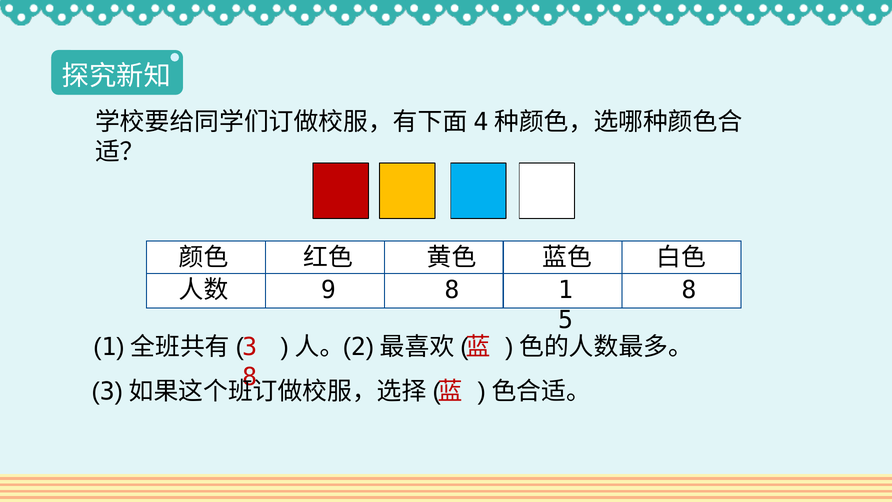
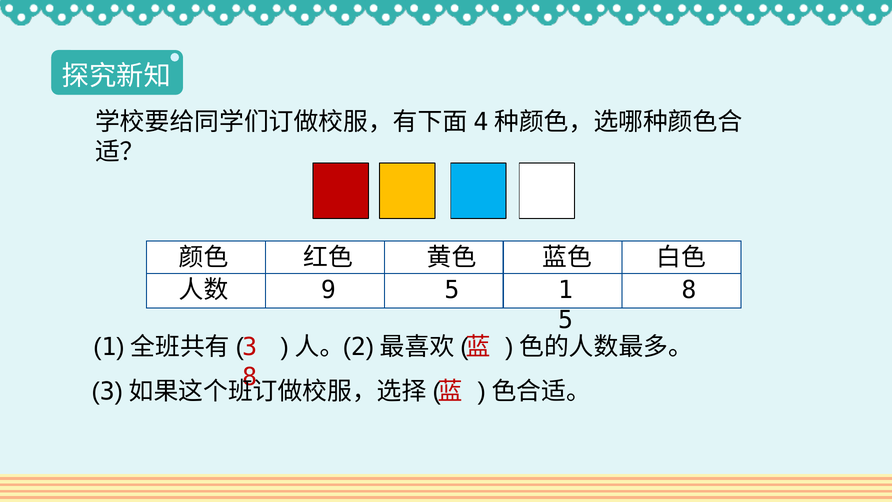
9 8: 8 -> 5
